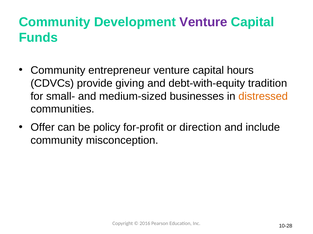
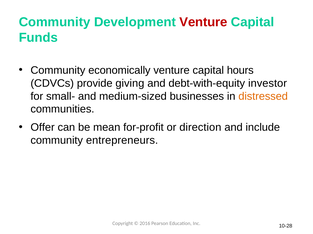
Venture at (203, 22) colour: purple -> red
entrepreneur: entrepreneur -> economically
tradition: tradition -> investor
policy: policy -> mean
misconception: misconception -> entrepreneurs
